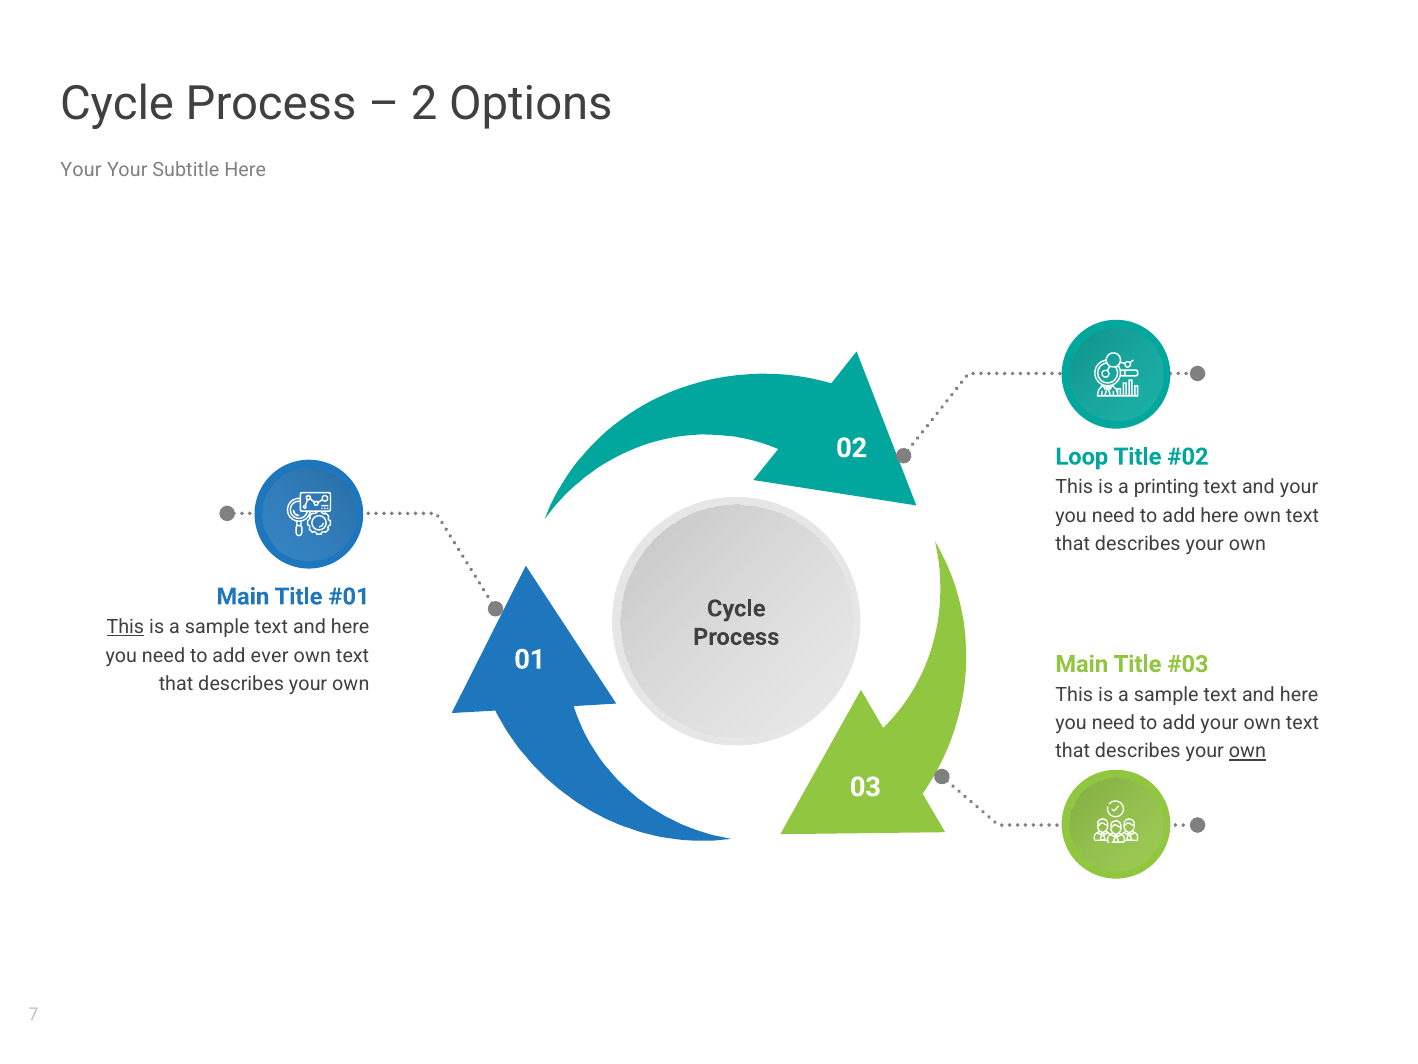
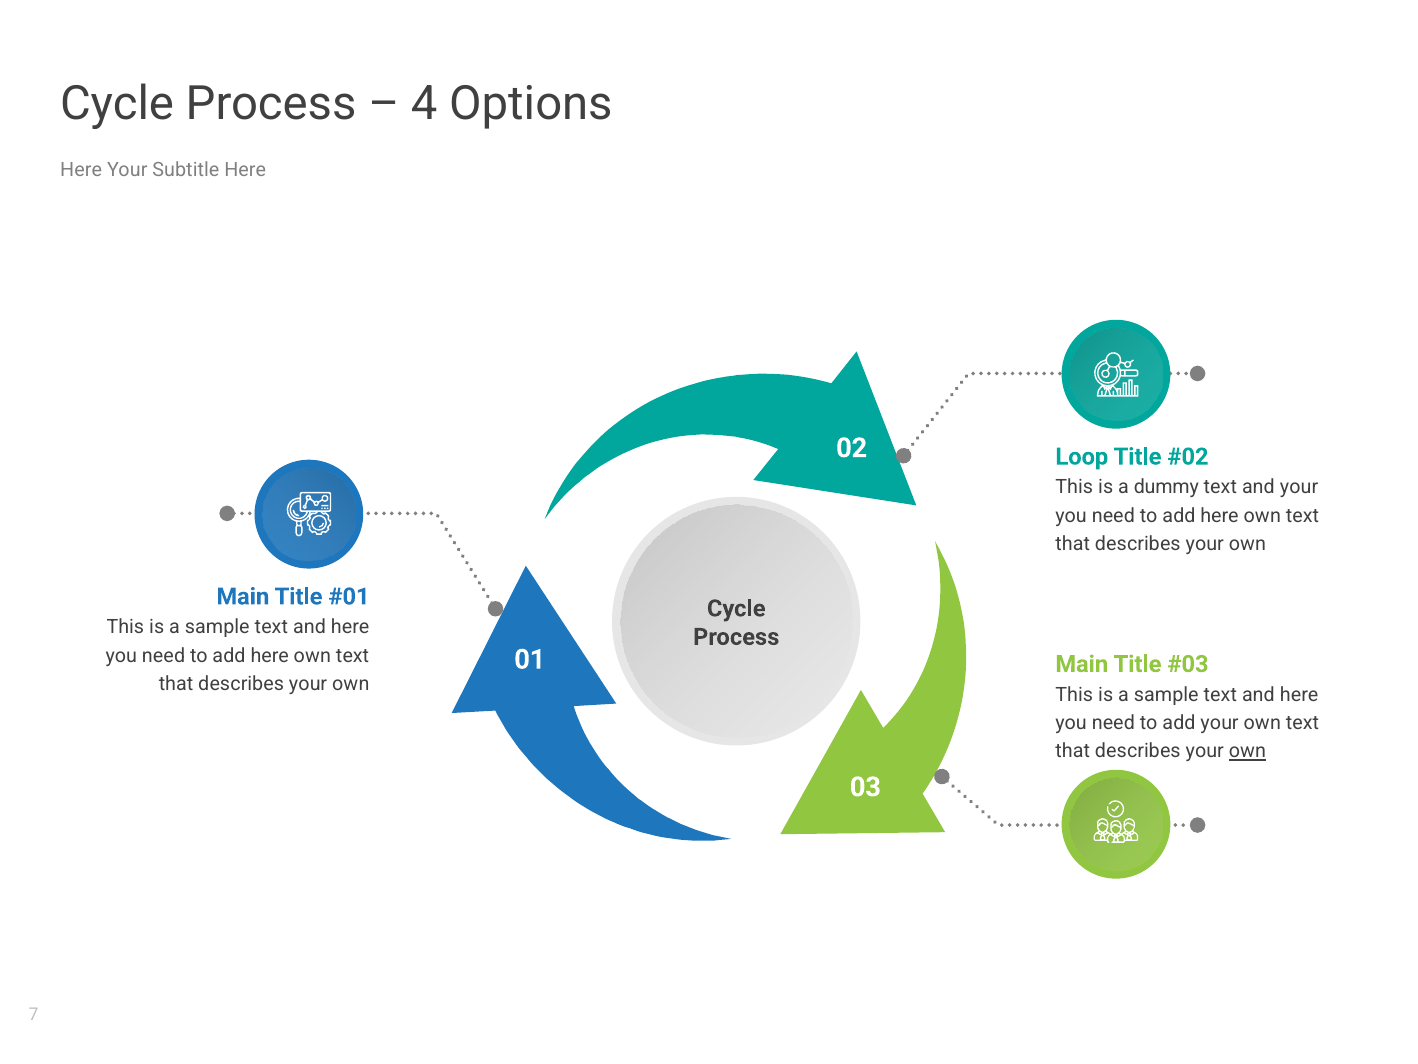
2: 2 -> 4
Your at (81, 170): Your -> Here
printing: printing -> dummy
This at (125, 627) underline: present -> none
ever at (270, 655): ever -> here
